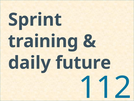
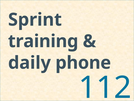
future: future -> phone
